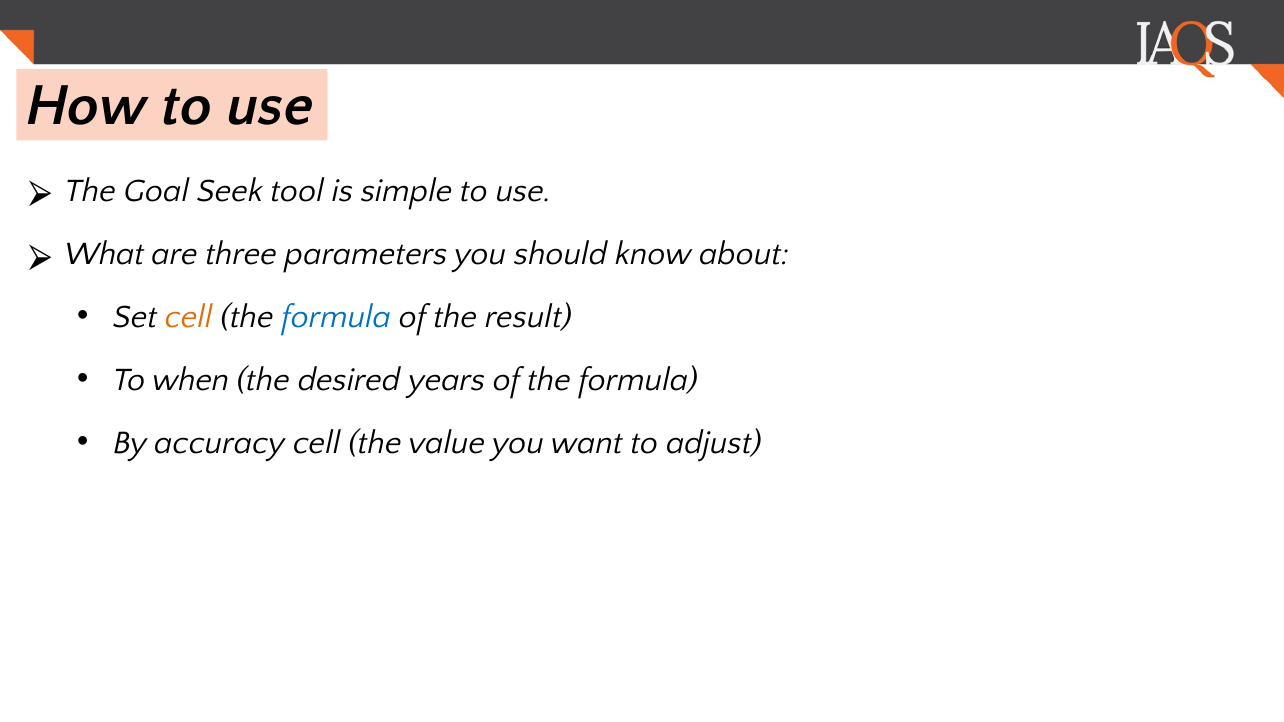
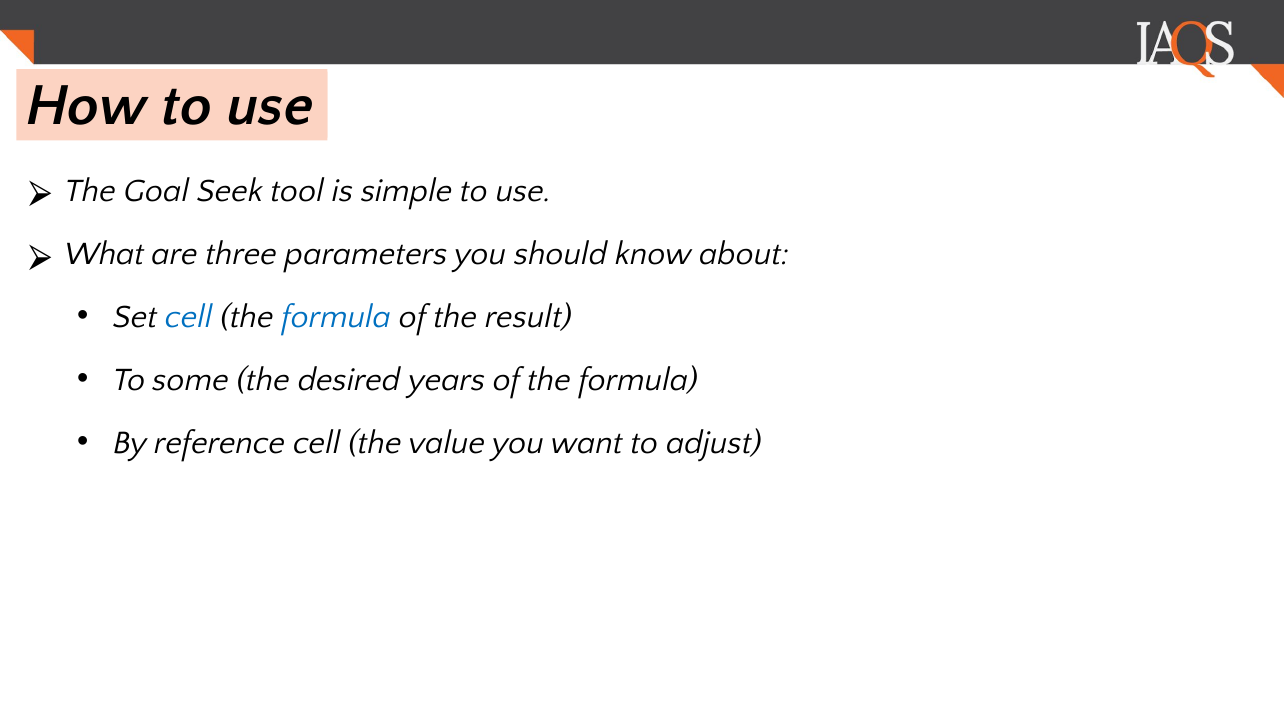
cell at (189, 317) colour: orange -> blue
when: when -> some
accuracy: accuracy -> reference
